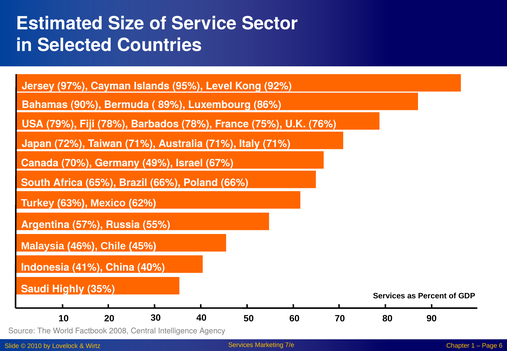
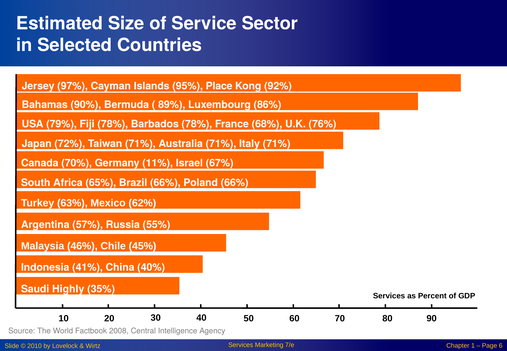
Level: Level -> Place
75%: 75% -> 68%
49%: 49% -> 11%
